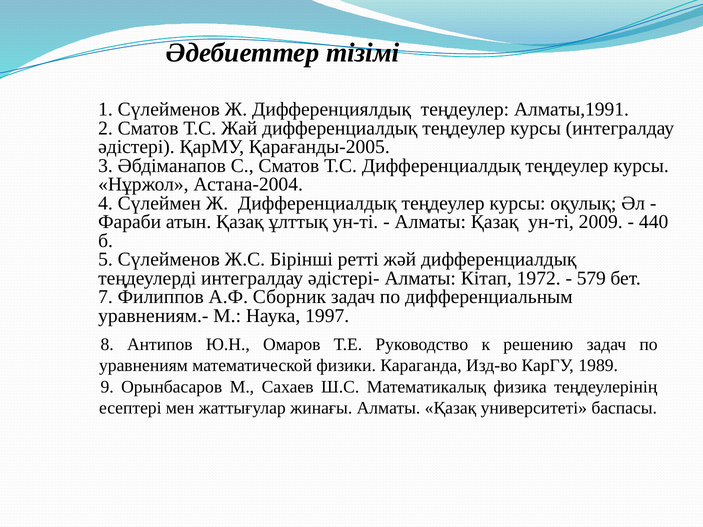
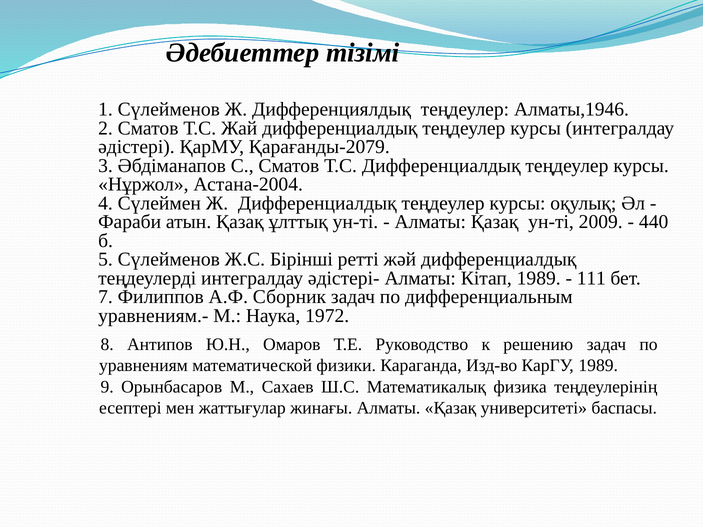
Алматы,1991: Алматы,1991 -> Алматы,1946
Қарағанды-2005: Қарағанды-2005 -> Қарағанды-2079
Кітап 1972: 1972 -> 1989
579: 579 -> 111
1997: 1997 -> 1972
